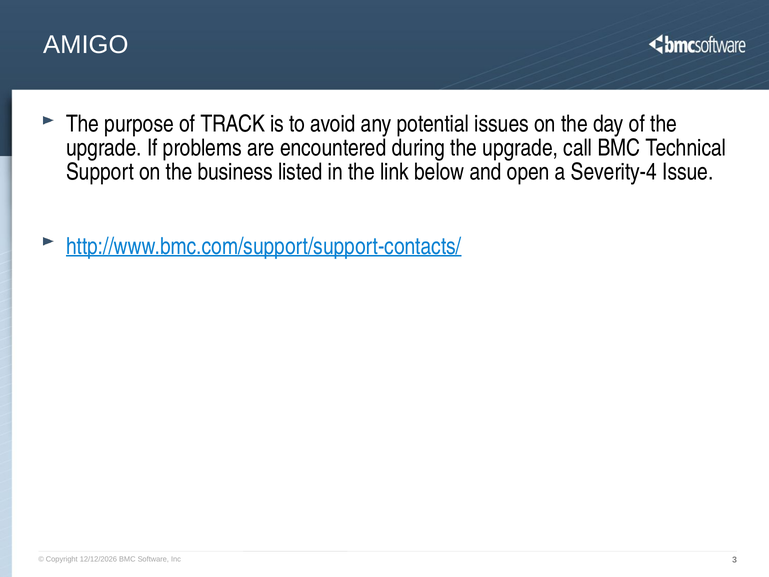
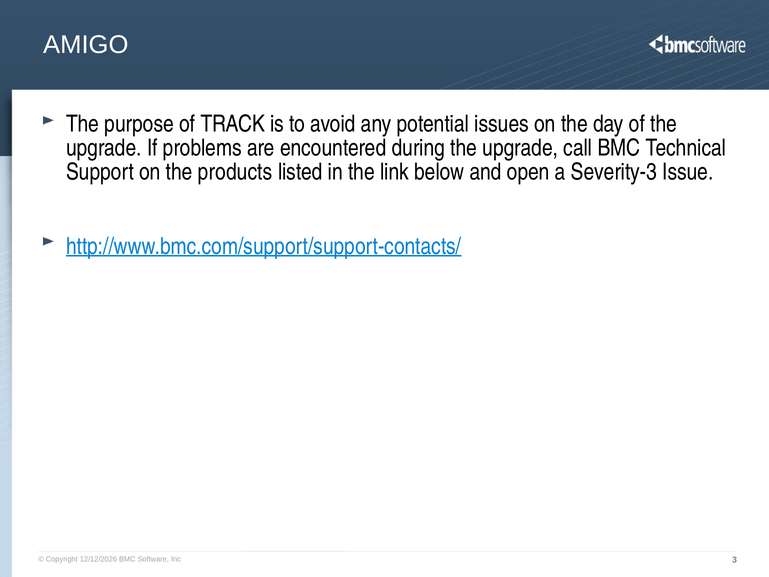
business: business -> products
Severity-4: Severity-4 -> Severity-3
